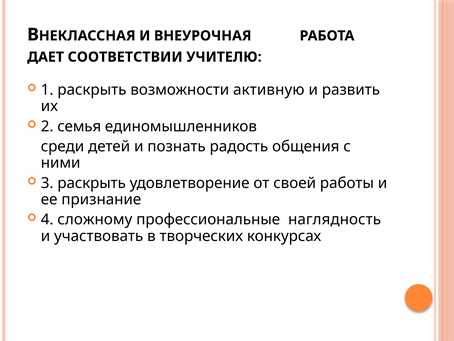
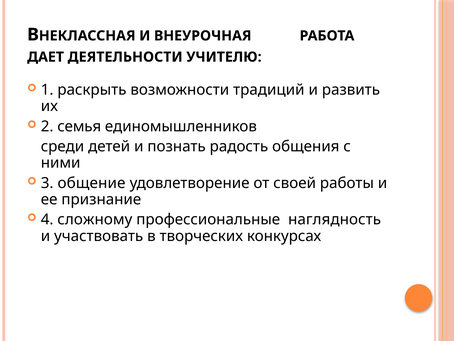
СООТВЕТСТВИИ: СООТВЕТСТВИИ -> ДЕЯТЕЛЬНОСТИ
активную: активную -> традиций
3 раскрыть: раскрыть -> общение
